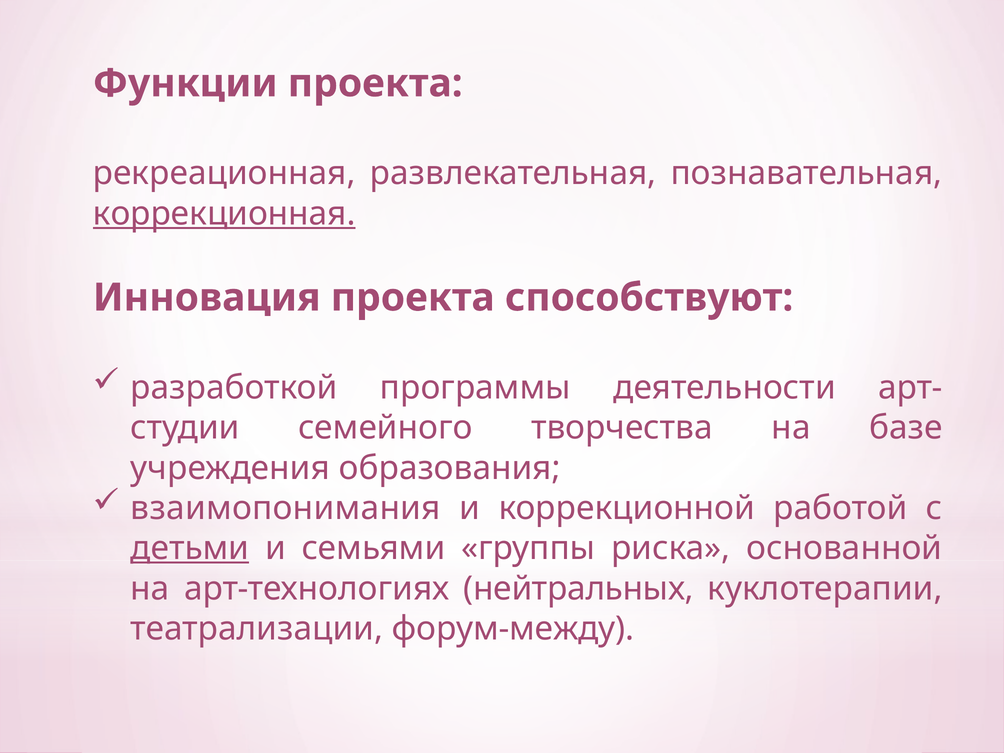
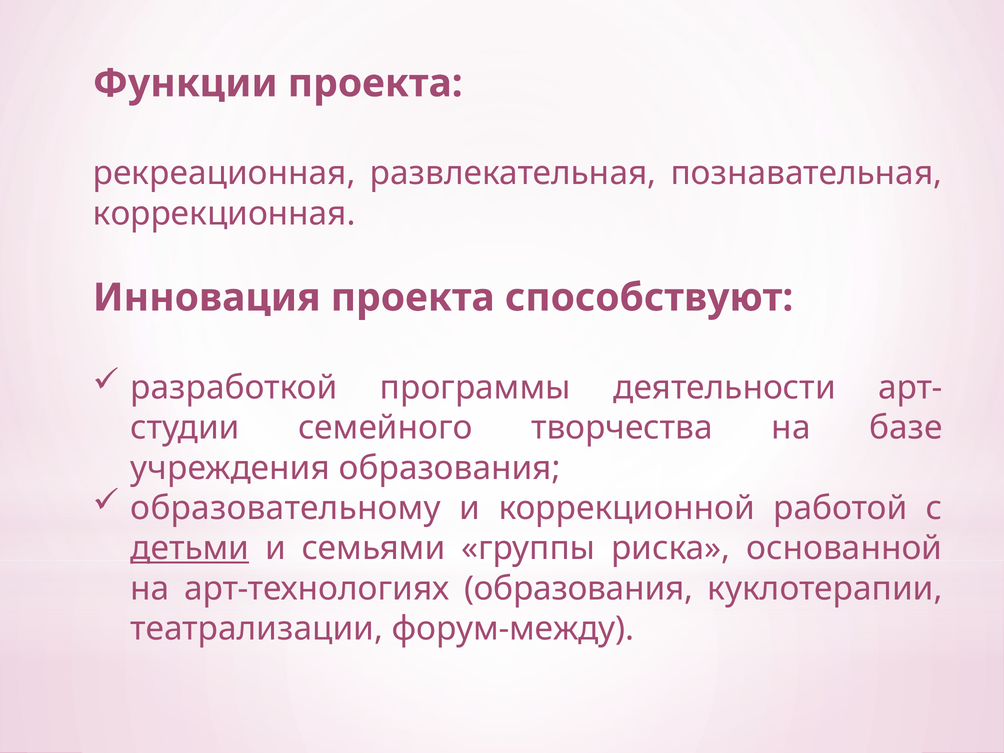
коррекционная underline: present -> none
взаимопонимания: взаимопонимания -> образовательному
арт-технологиях нейтральных: нейтральных -> образования
